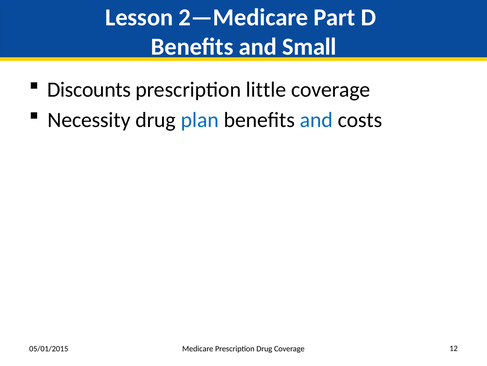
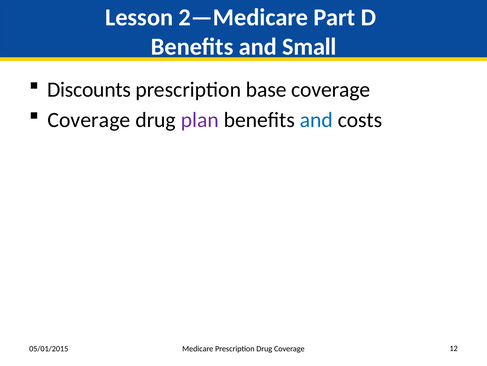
little: little -> base
Necessity at (89, 120): Necessity -> Coverage
plan colour: blue -> purple
